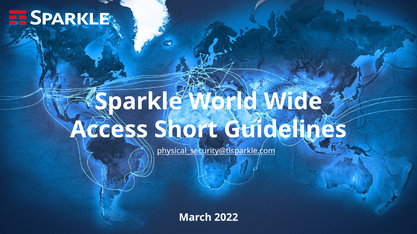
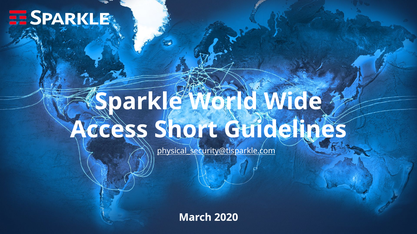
2022: 2022 -> 2020
